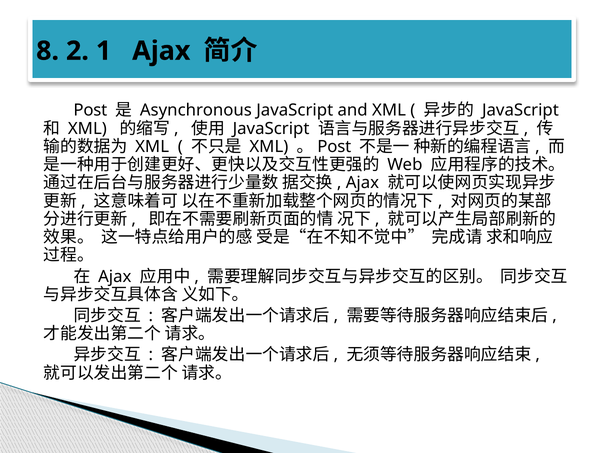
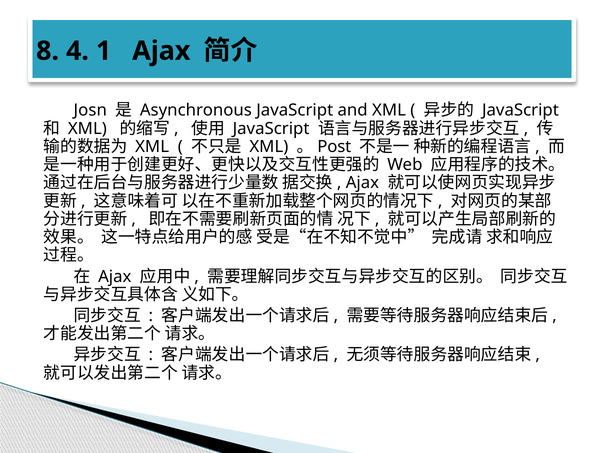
2: 2 -> 4
Post at (90, 110): Post -> Josn
